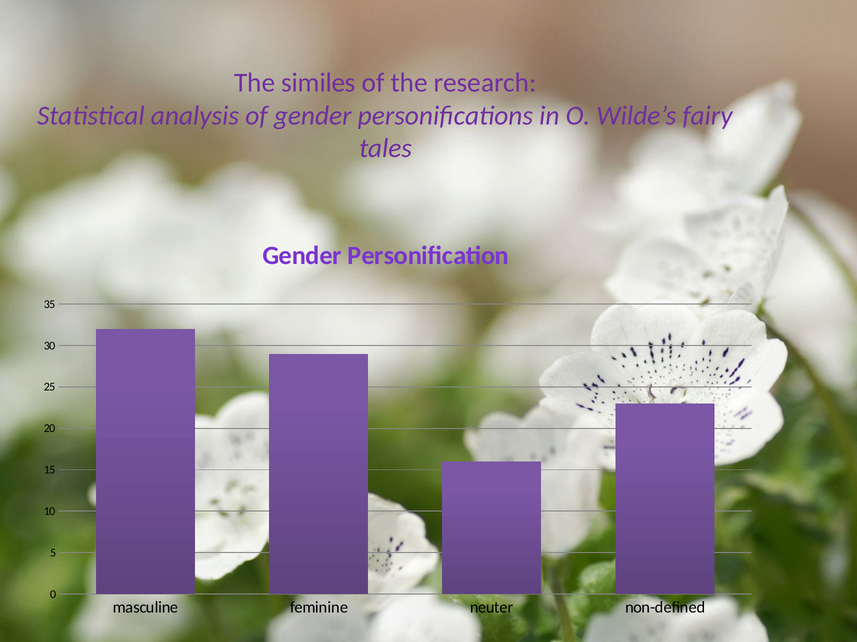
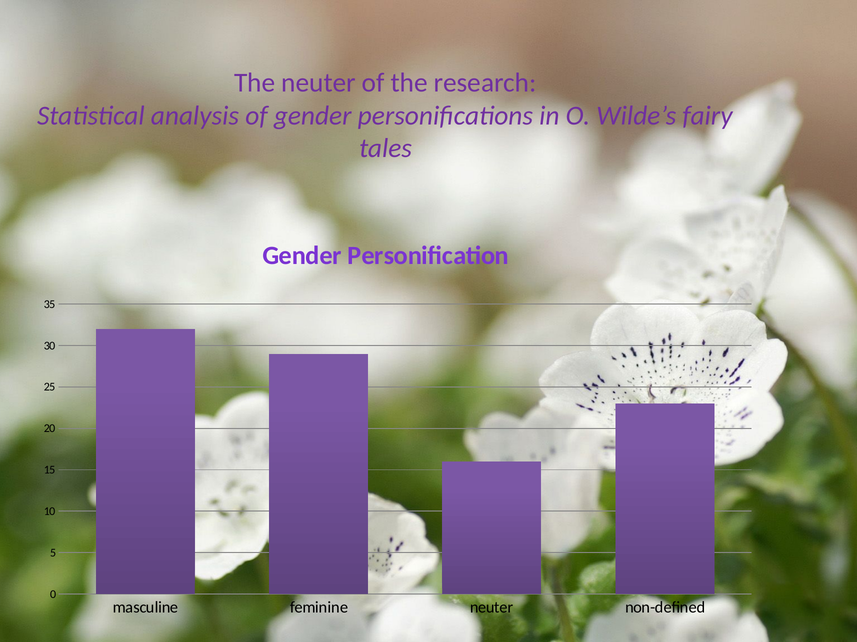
The similes: similes -> neuter
